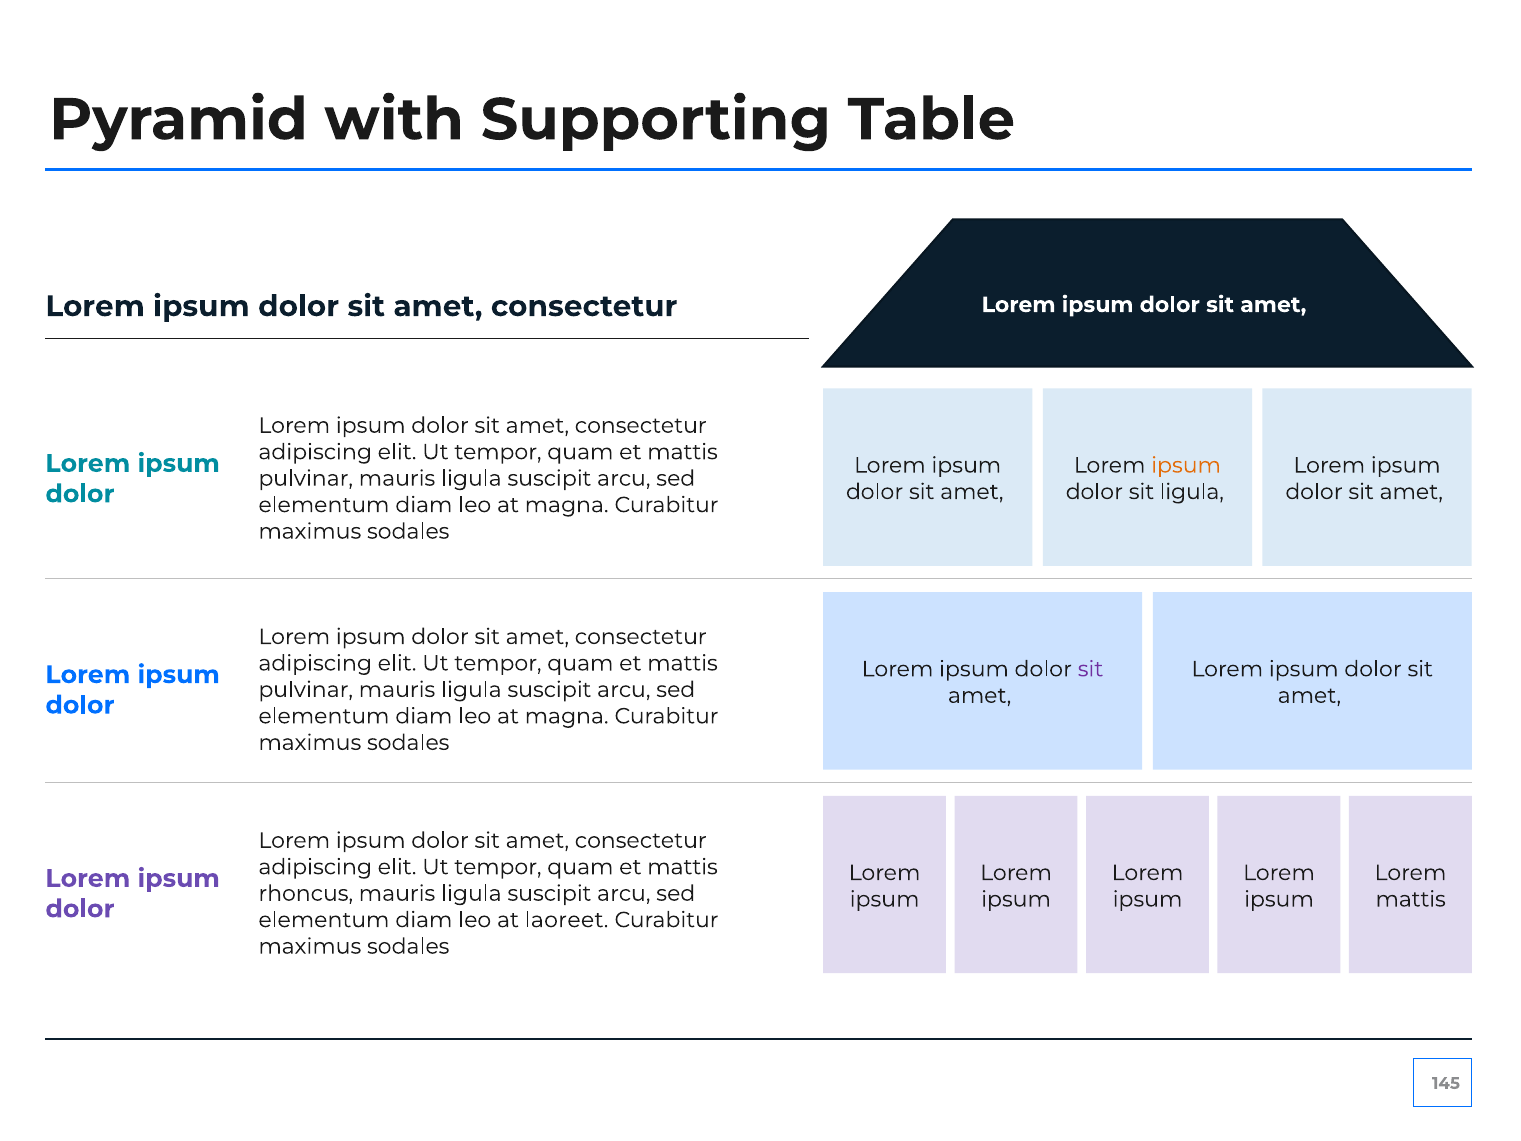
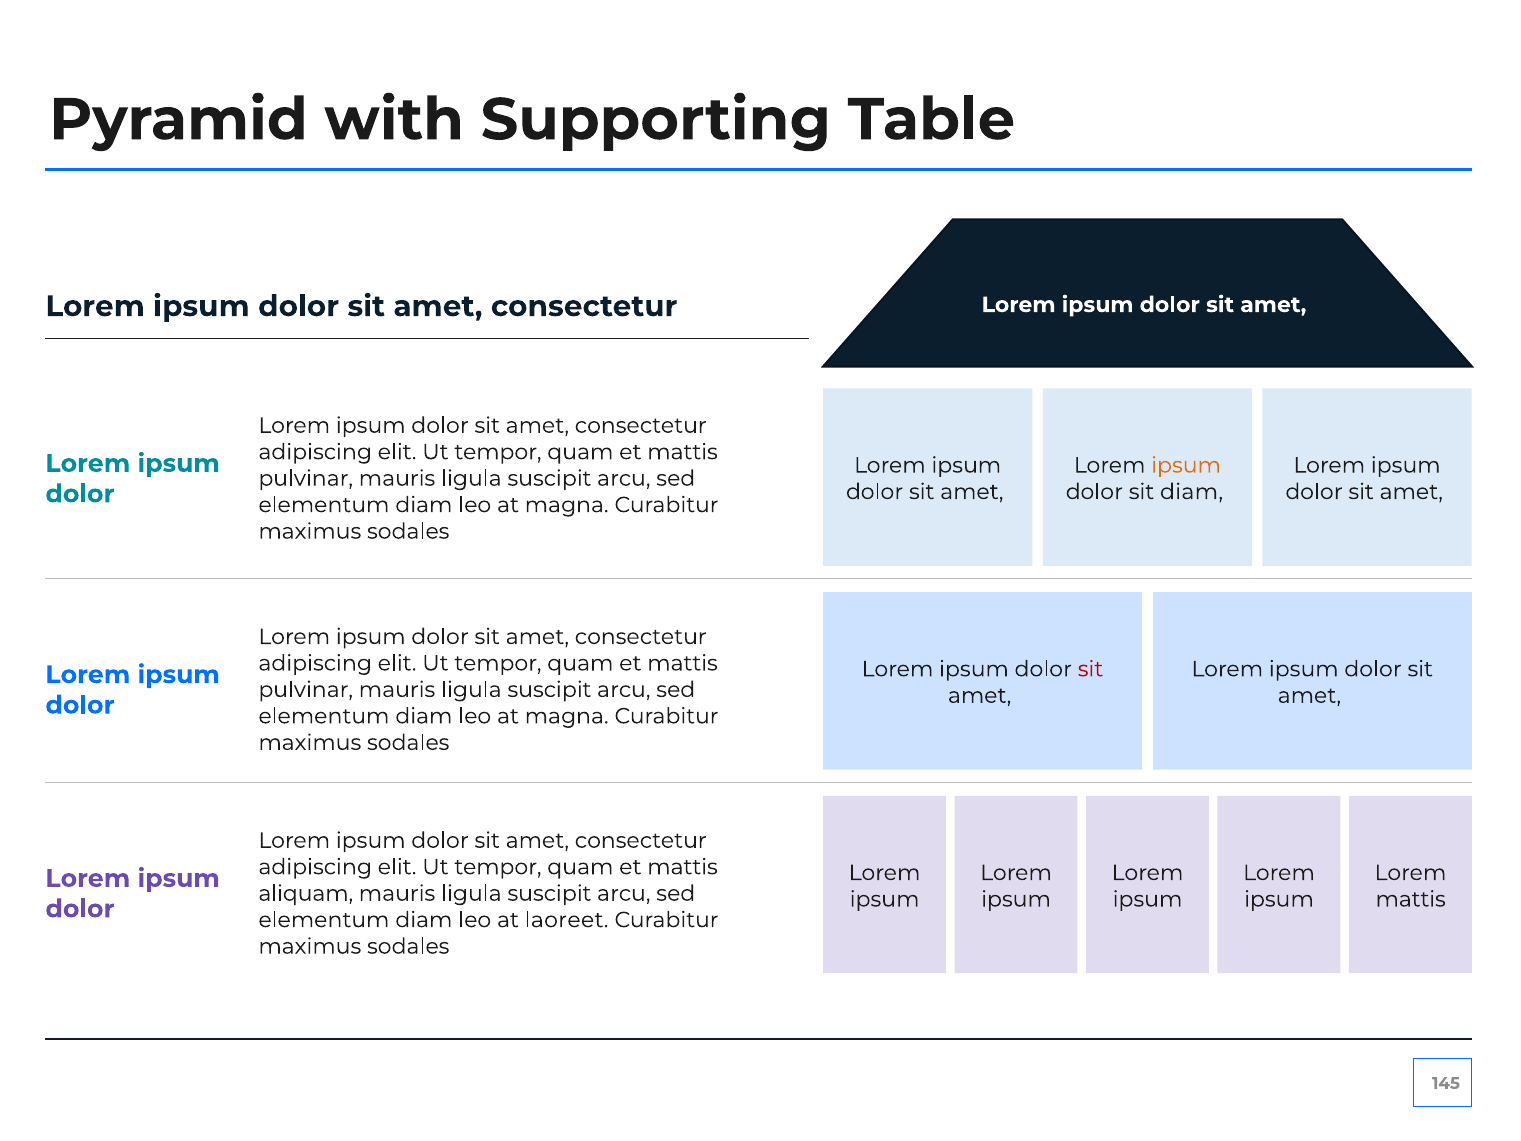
sit ligula: ligula -> diam
sit at (1091, 669) colour: purple -> red
rhoncus: rhoncus -> aliquam
